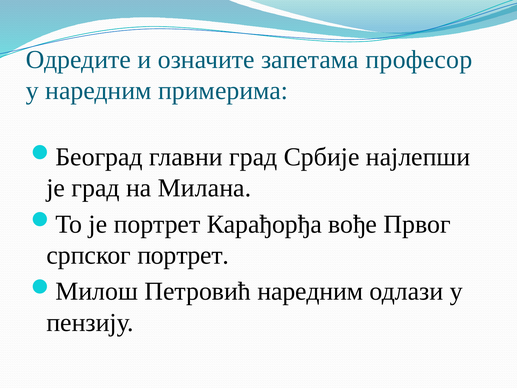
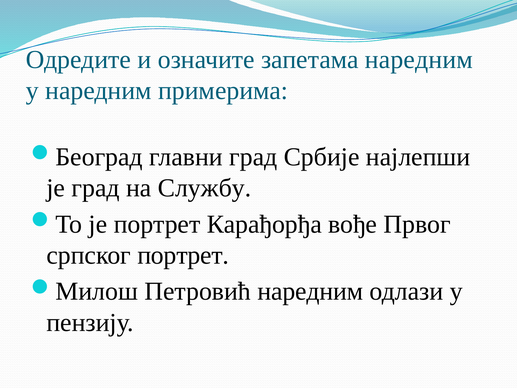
запетама професор: професор -> наредним
Милана: Милана -> Службу
